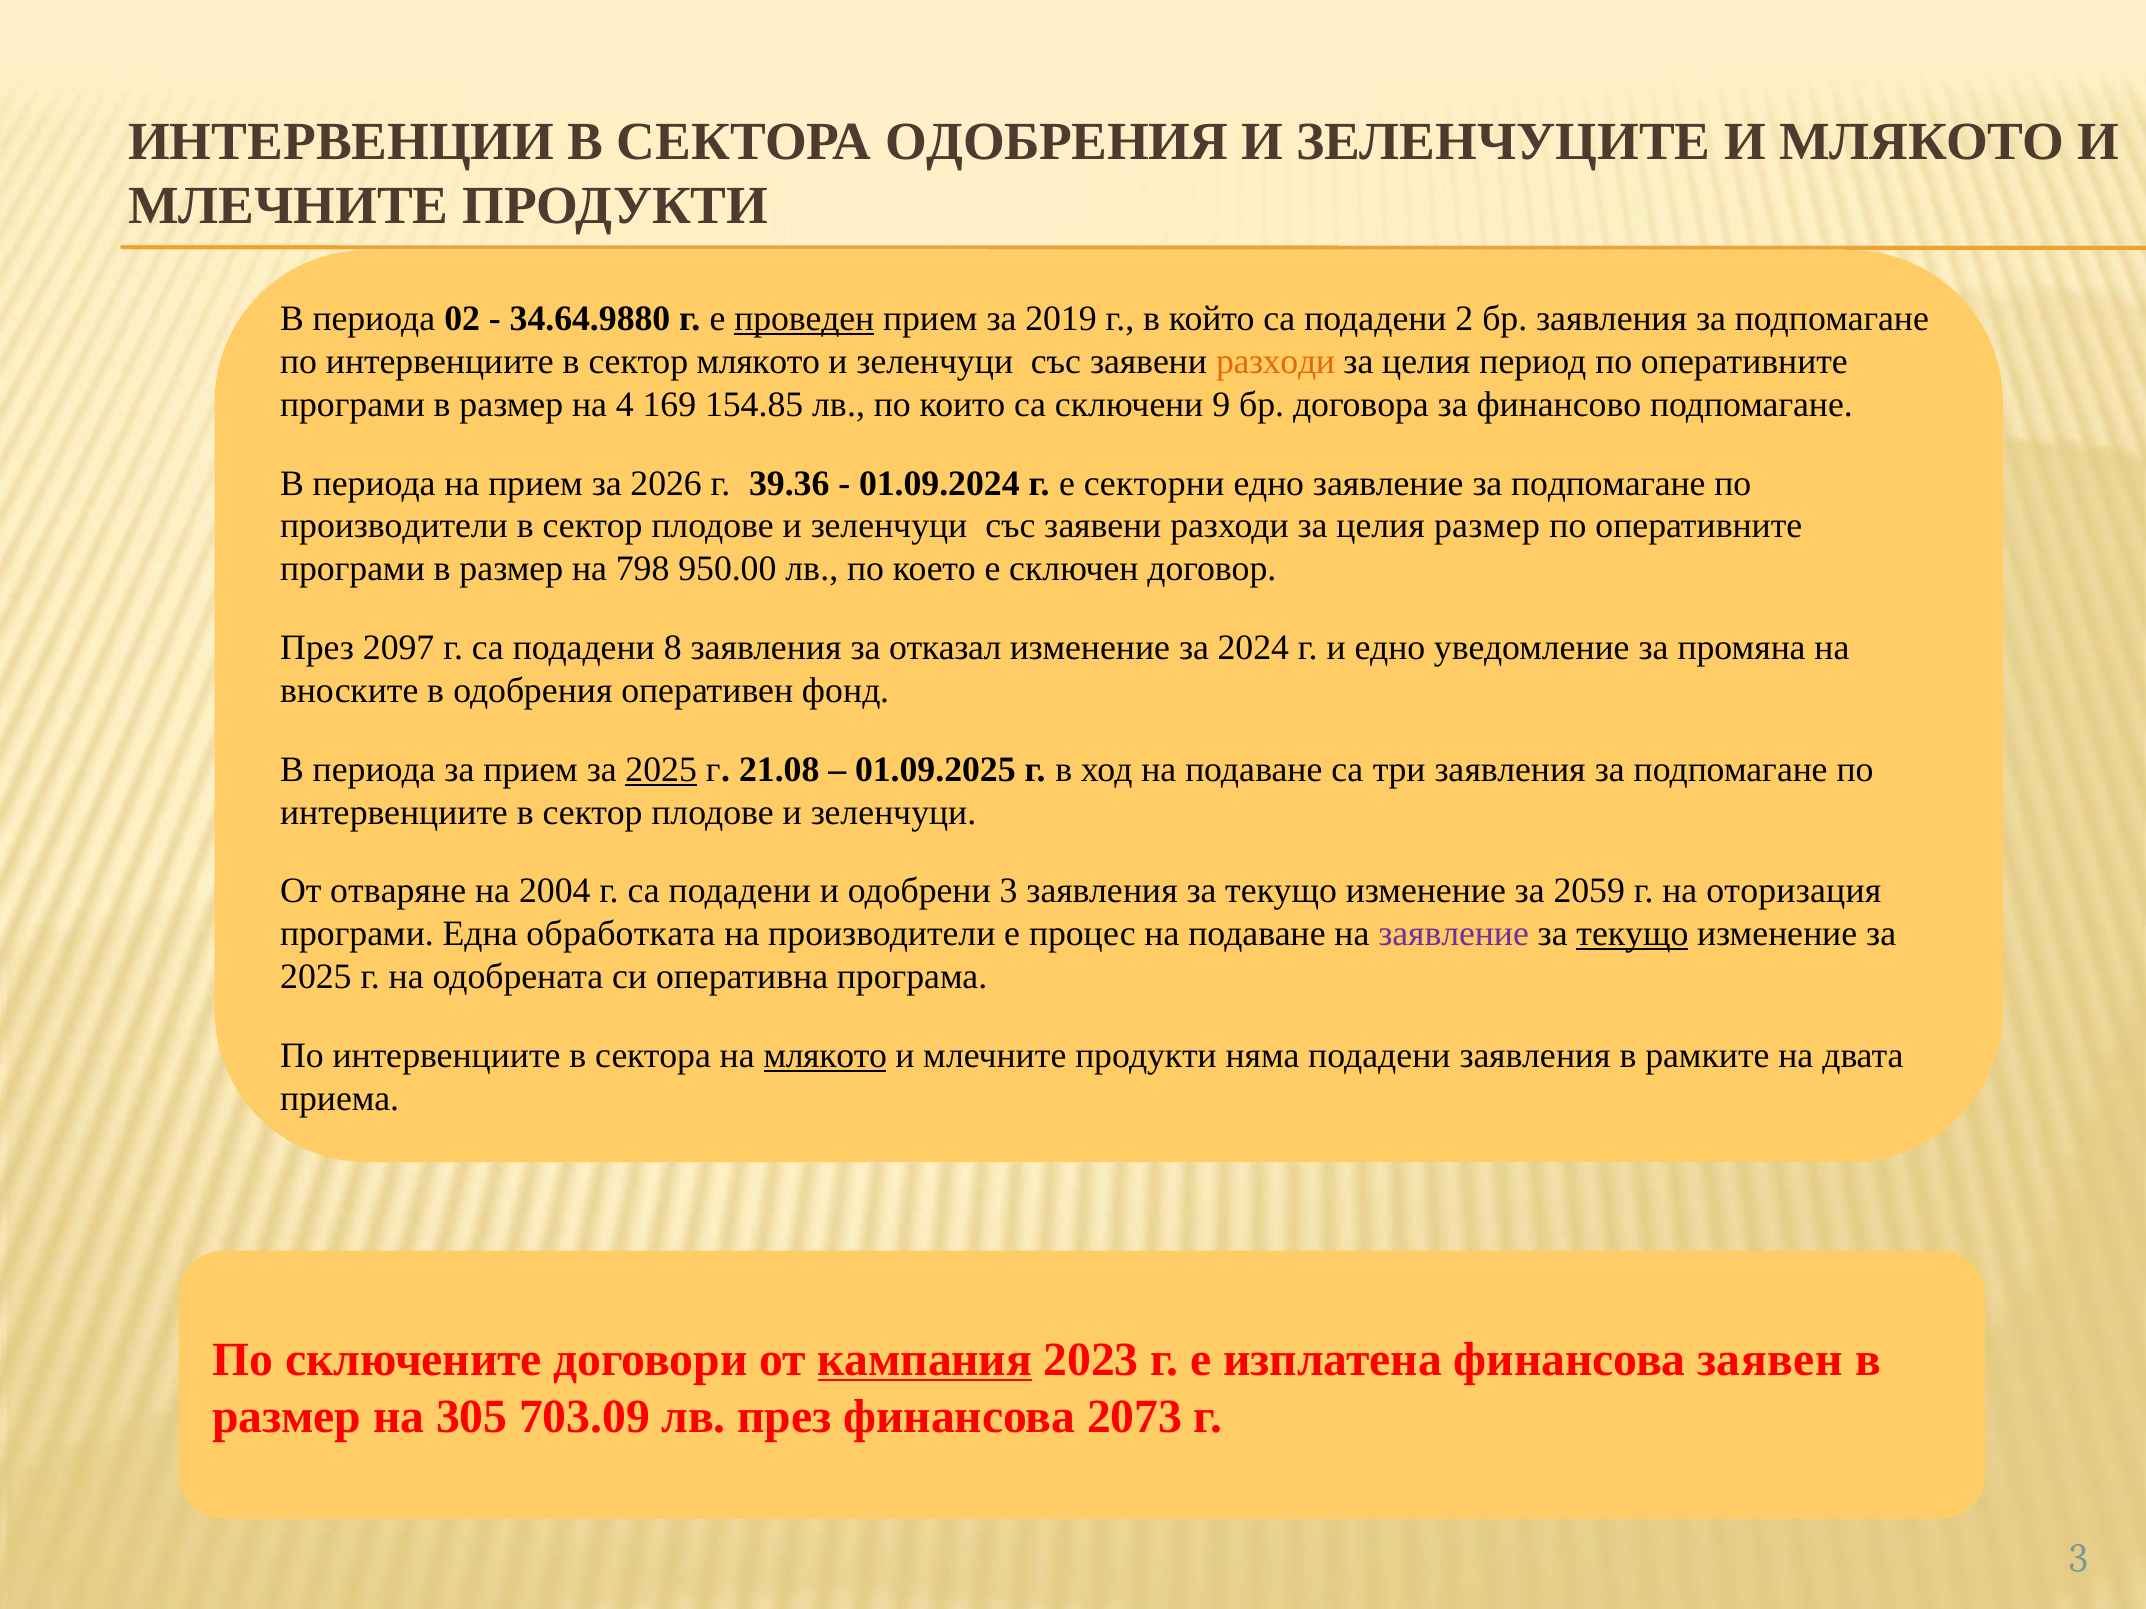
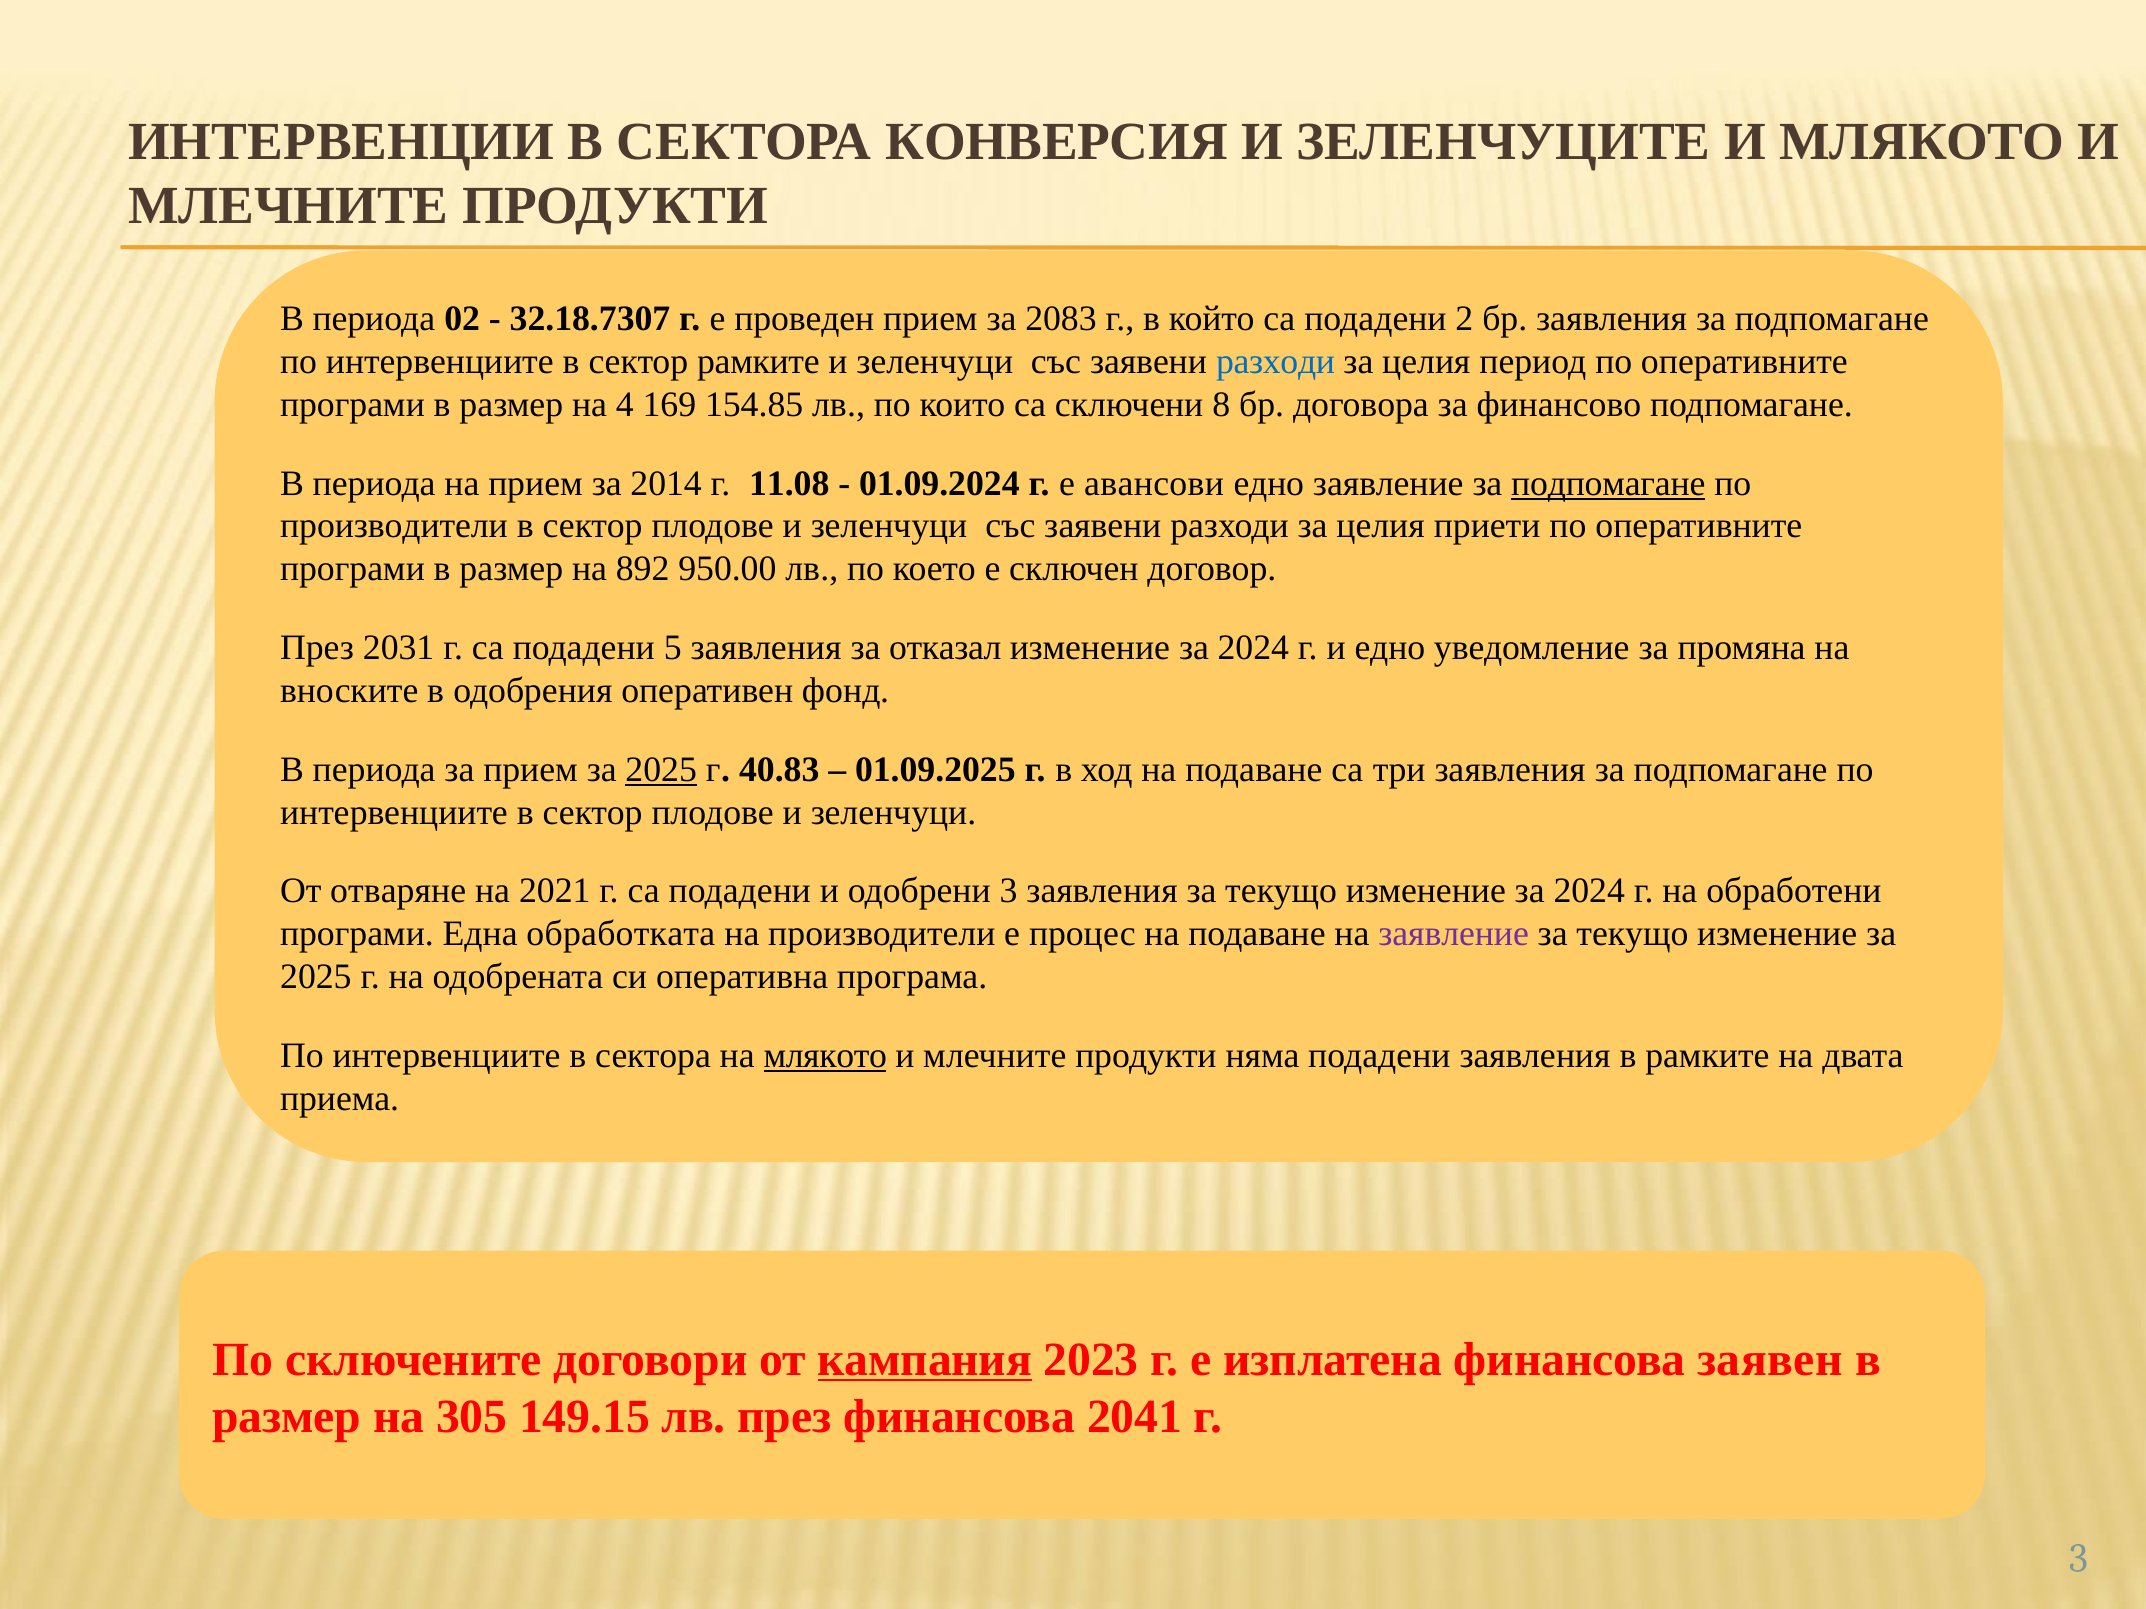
СЕКТОРА ОДОБРЕНИЯ: ОДОБРЕНИЯ -> КОНВЕРСИЯ
34.64.9880: 34.64.9880 -> 32.18.7307
проведен underline: present -> none
2019: 2019 -> 2083
сектор млякото: млякото -> рамките
разходи at (1276, 362) colour: orange -> blue
9: 9 -> 8
2026: 2026 -> 2014
39.36: 39.36 -> 11.08
секторни: секторни -> авансови
подпомагане at (1608, 483) underline: none -> present
целия размер: размер -> приети
798: 798 -> 892
2097: 2097 -> 2031
8: 8 -> 5
21.08: 21.08 -> 40.83
2004: 2004 -> 2021
текущо изменение за 2059: 2059 -> 2024
оторизация: оторизация -> обработени
текущо at (1632, 934) underline: present -> none
703.09: 703.09 -> 149.15
2073: 2073 -> 2041
